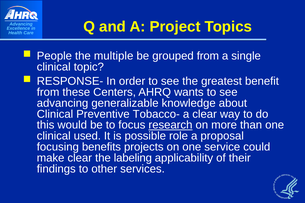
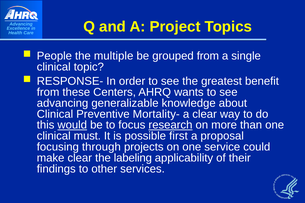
Tobacco-: Tobacco- -> Mortality-
would underline: none -> present
used: used -> must
role: role -> first
benefits: benefits -> through
